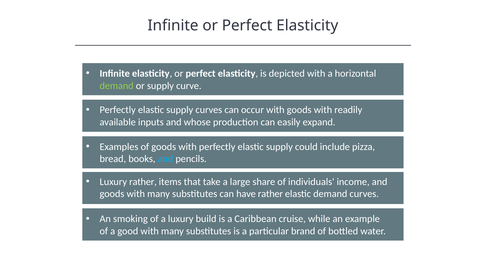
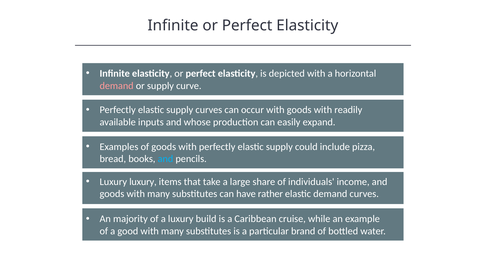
demand at (117, 86) colour: light green -> pink
Luxury rather: rather -> luxury
smoking: smoking -> majority
